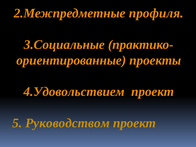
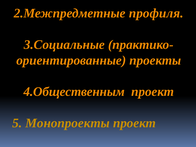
4.Удовольствием: 4.Удовольствием -> 4.Общественным
Руководством: Руководством -> Монопроекты
